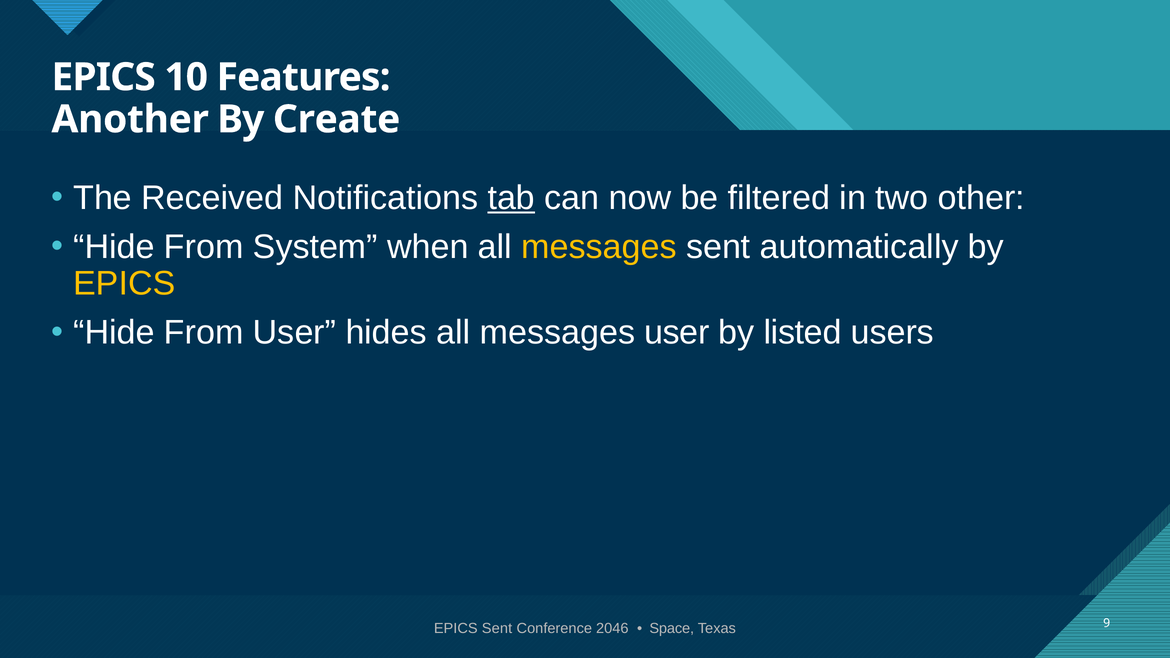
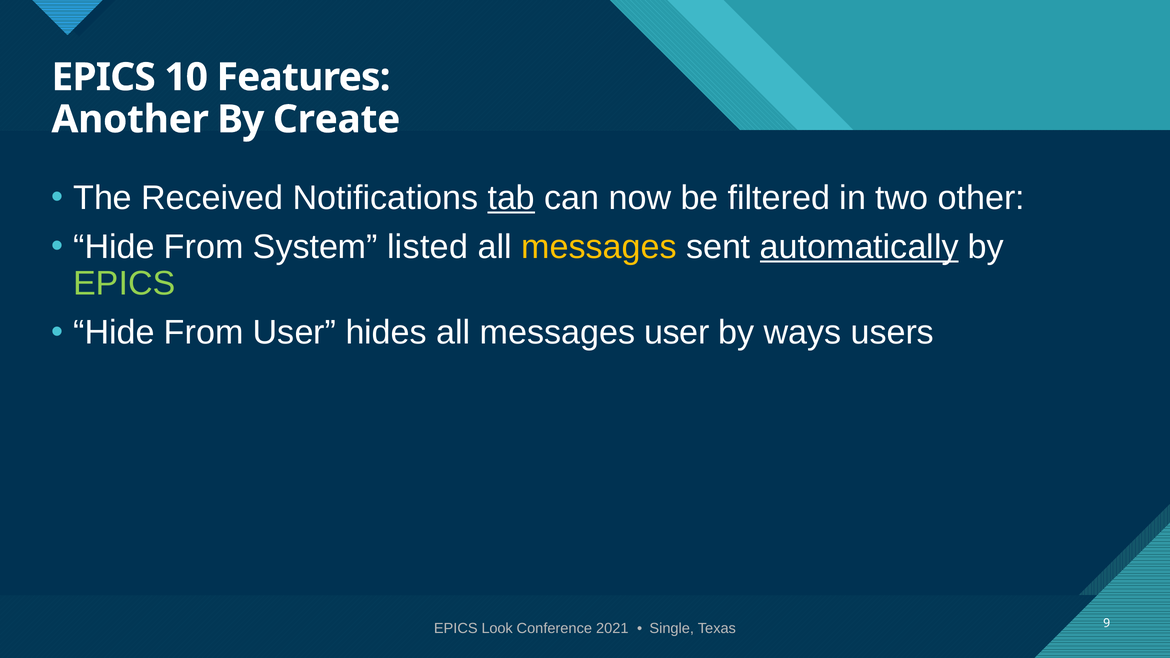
when: when -> listed
automatically underline: none -> present
EPICS at (124, 284) colour: yellow -> light green
listed: listed -> ways
EPICS Sent: Sent -> Look
2046: 2046 -> 2021
Space: Space -> Single
